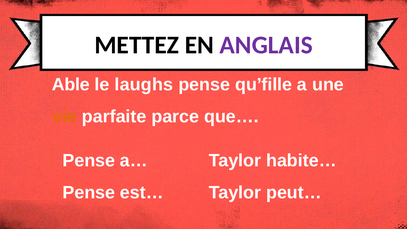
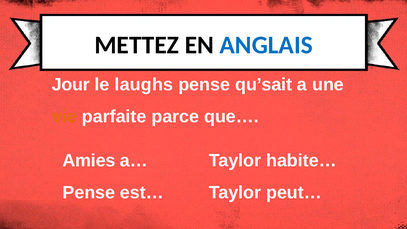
ANGLAIS colour: purple -> blue
Able: Able -> Jour
qu’fille: qu’fille -> qu’sait
Pense at (89, 160): Pense -> Amies
